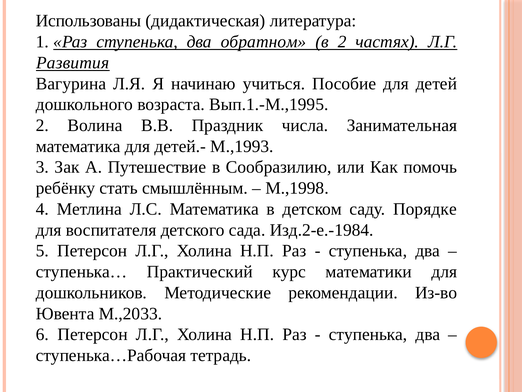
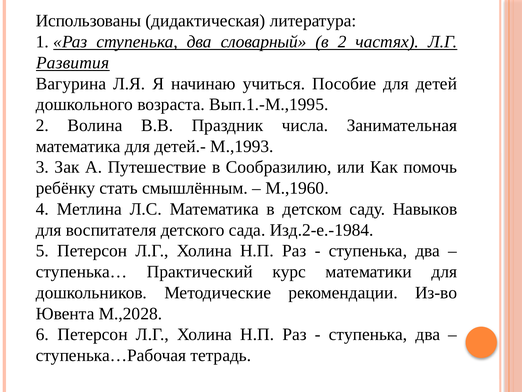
обратном: обратном -> словарный
М.,1998: М.,1998 -> М.,1960
Порядке: Порядке -> Навыков
М.,2033: М.,2033 -> М.,2028
